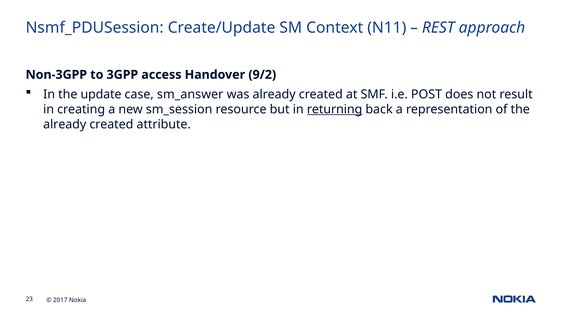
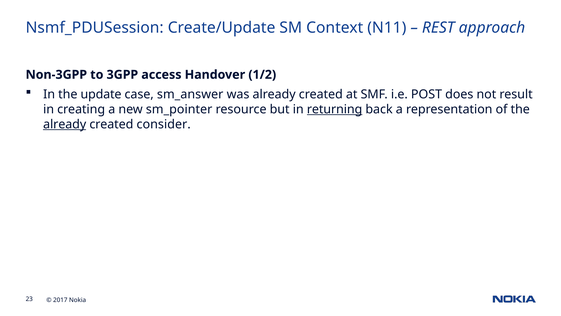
9/2: 9/2 -> 1/2
sm_session: sm_session -> sm_pointer
already at (65, 124) underline: none -> present
attribute: attribute -> consider
